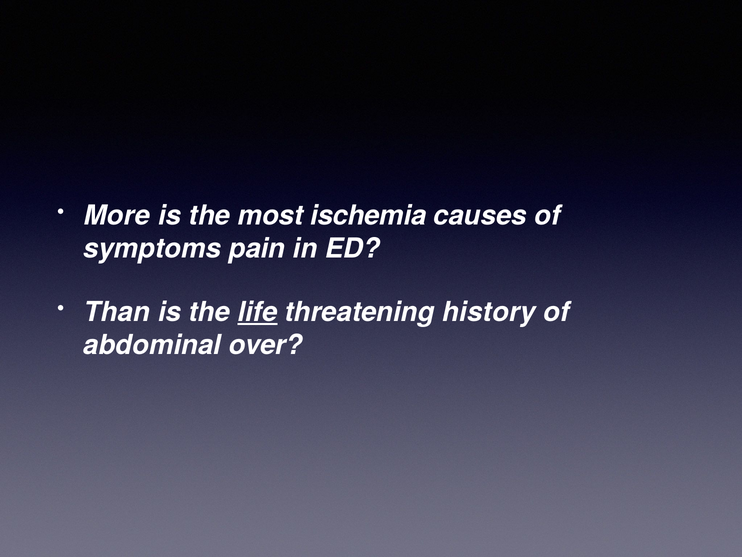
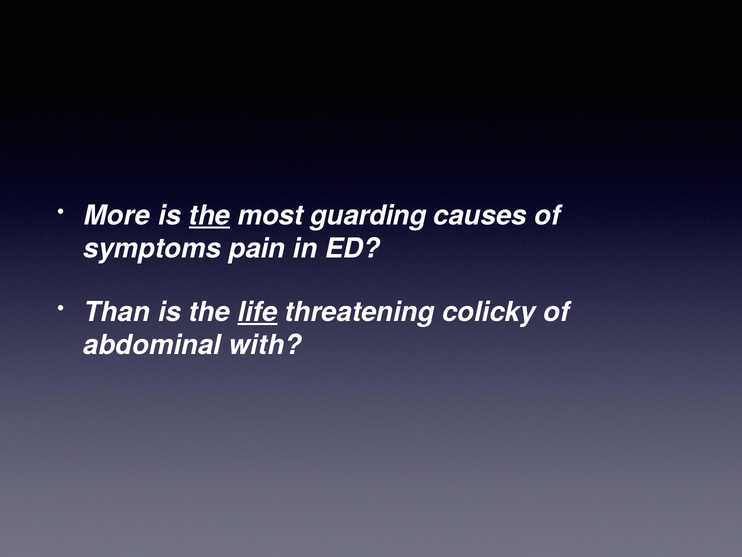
the at (210, 215) underline: none -> present
ischemia: ischemia -> guarding
history: history -> colicky
over: over -> with
